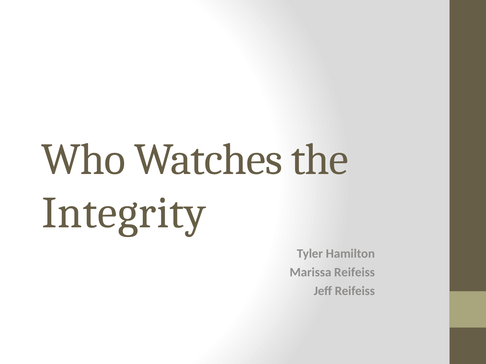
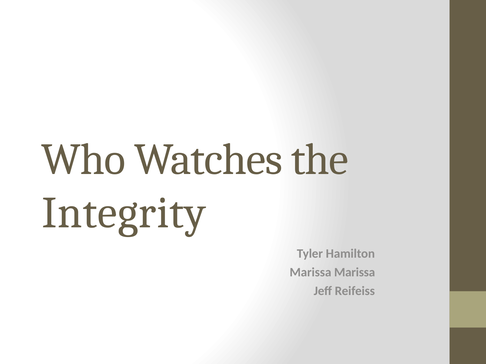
Marissa Reifeiss: Reifeiss -> Marissa
